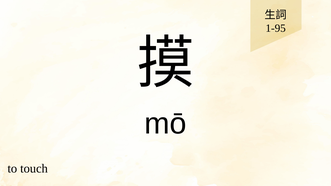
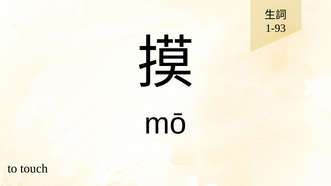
1-95: 1-95 -> 1-93
